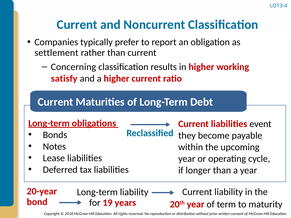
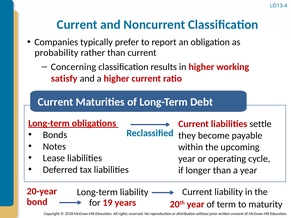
settlement: settlement -> probability
event: event -> settle
